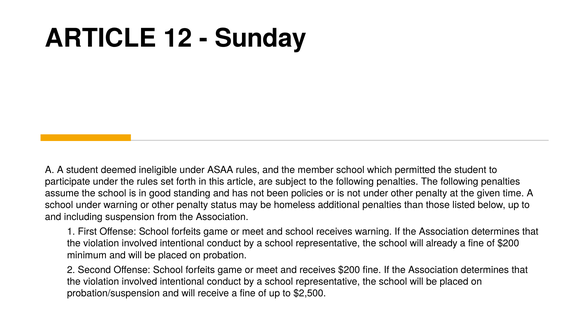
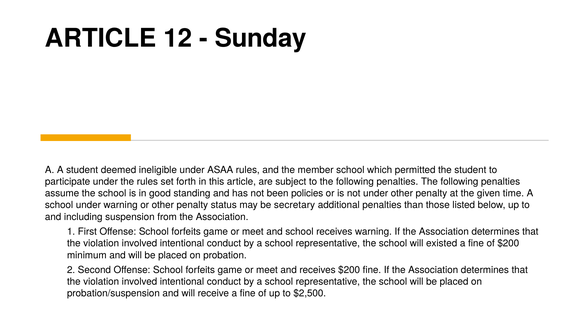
homeless: homeless -> secretary
already: already -> existed
